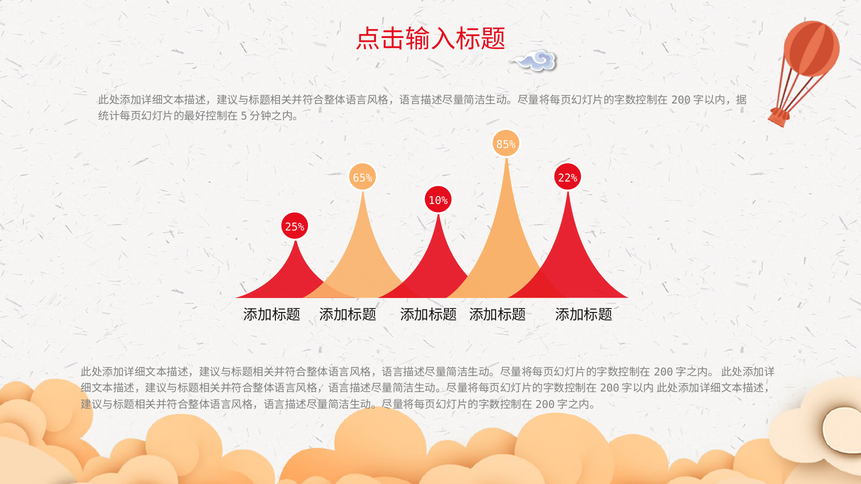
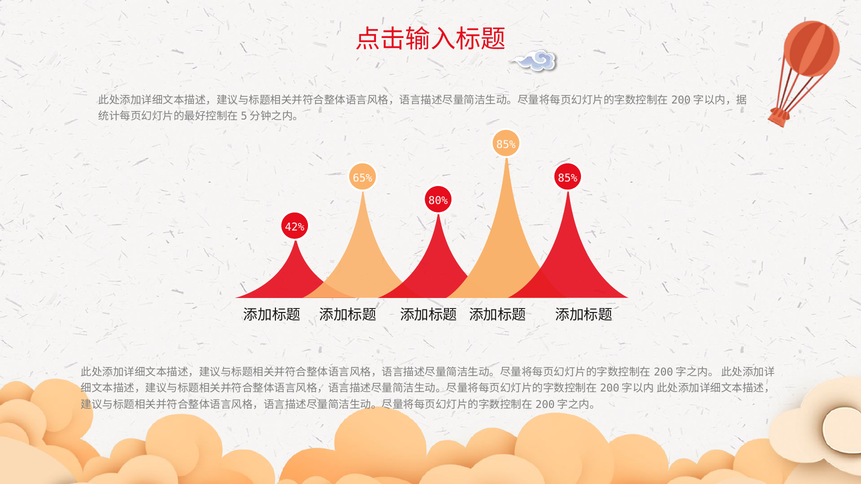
22% at (568, 178): 22% -> 85%
10%: 10% -> 80%
25%: 25% -> 42%
